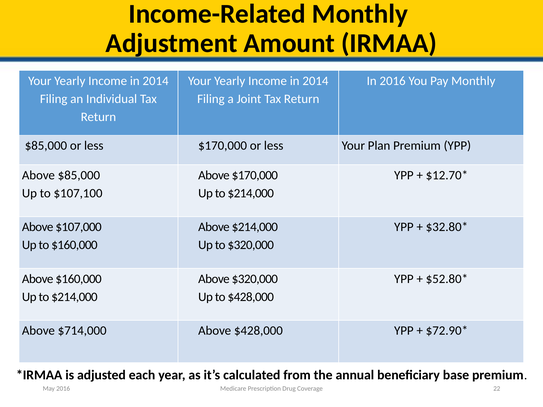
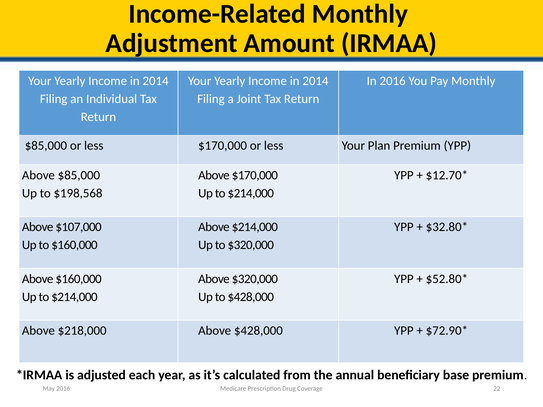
$107,100: $107,100 -> $198,568
$714,000: $714,000 -> $218,000
